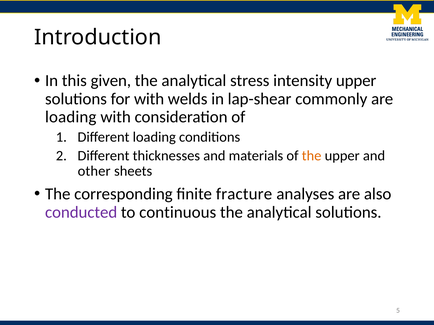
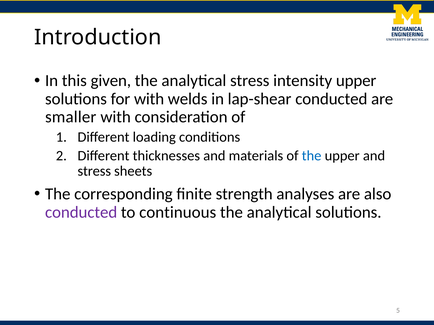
lap-shear commonly: commonly -> conducted
loading at (71, 117): loading -> smaller
the at (312, 156) colour: orange -> blue
other at (94, 171): other -> stress
fracture: fracture -> strength
